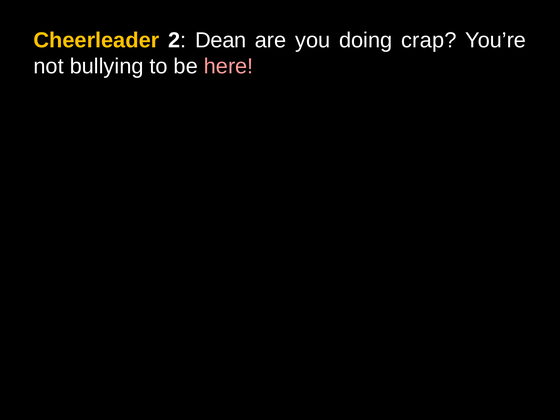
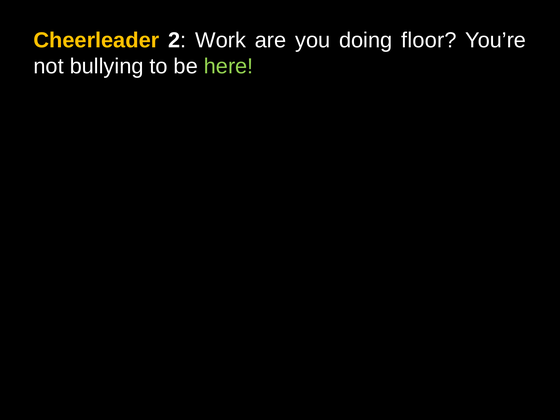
Dean: Dean -> Work
crap: crap -> floor
here colour: pink -> light green
